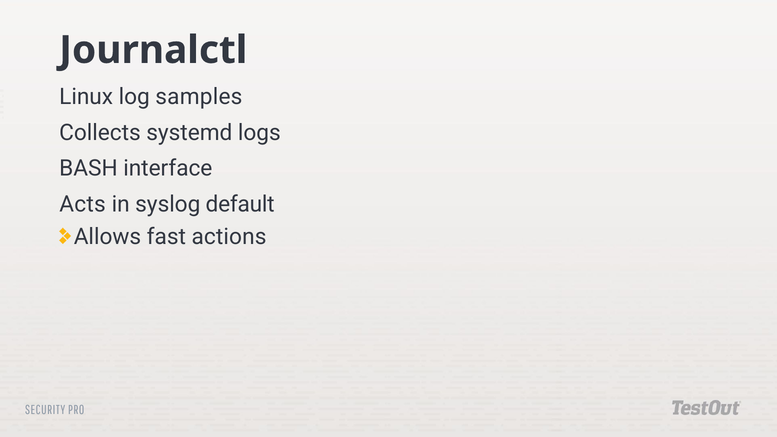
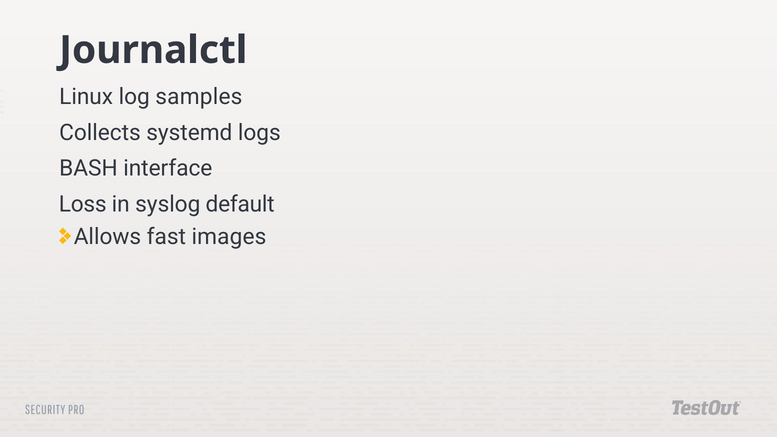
Acts: Acts -> Loss
actions: actions -> images
